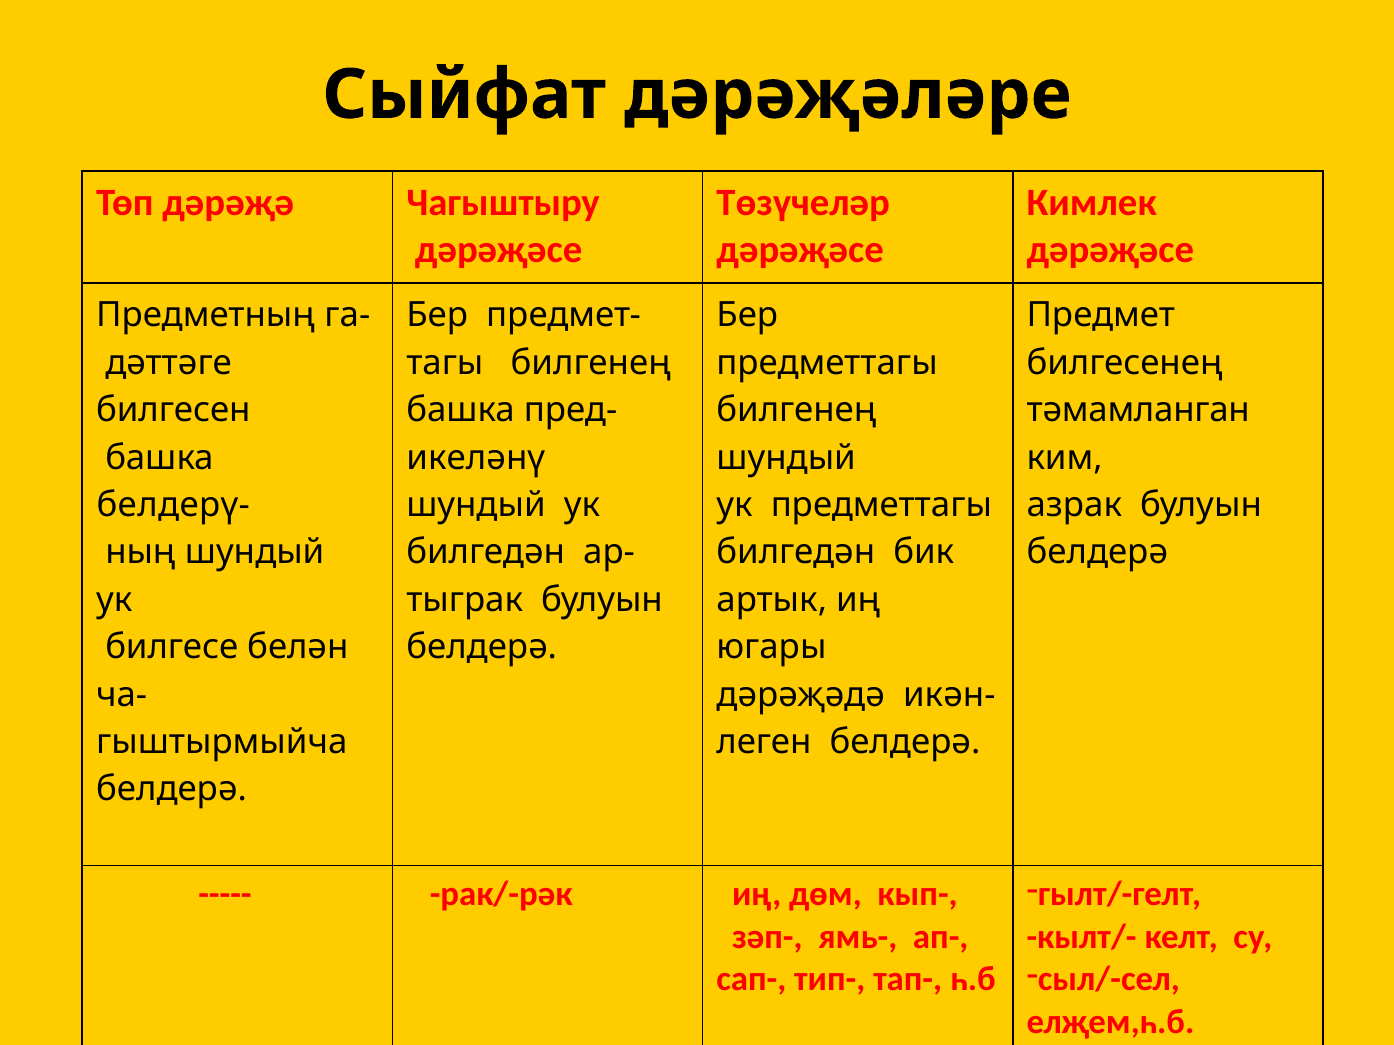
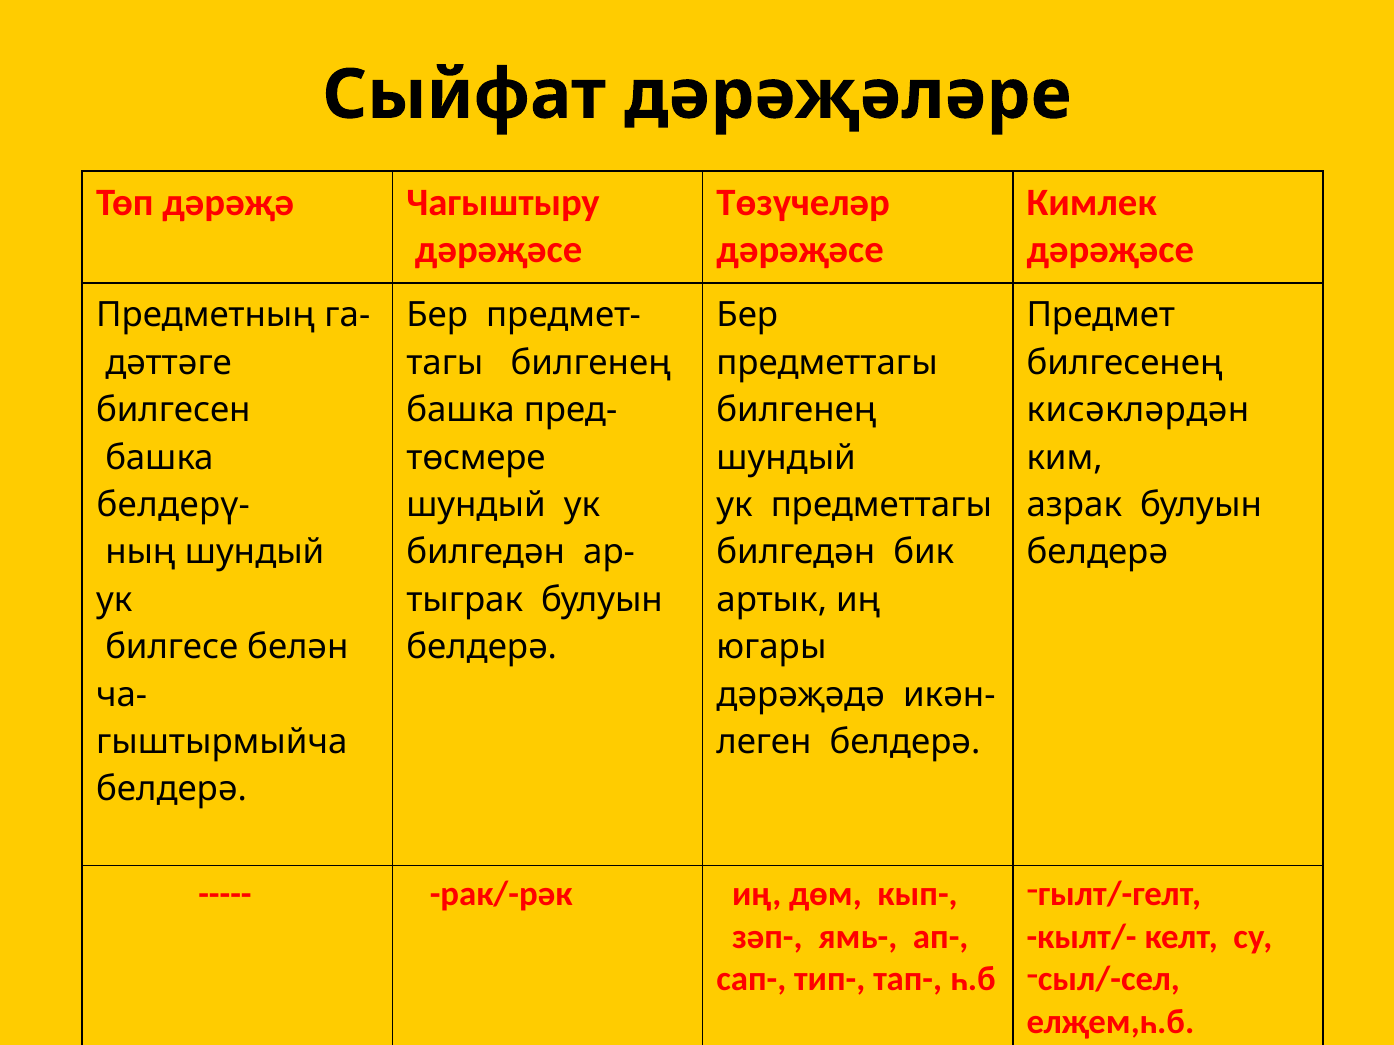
тәмамланган: тәмамланган -> кисәкләрдән
икеләнү: икеләнү -> төсмере
